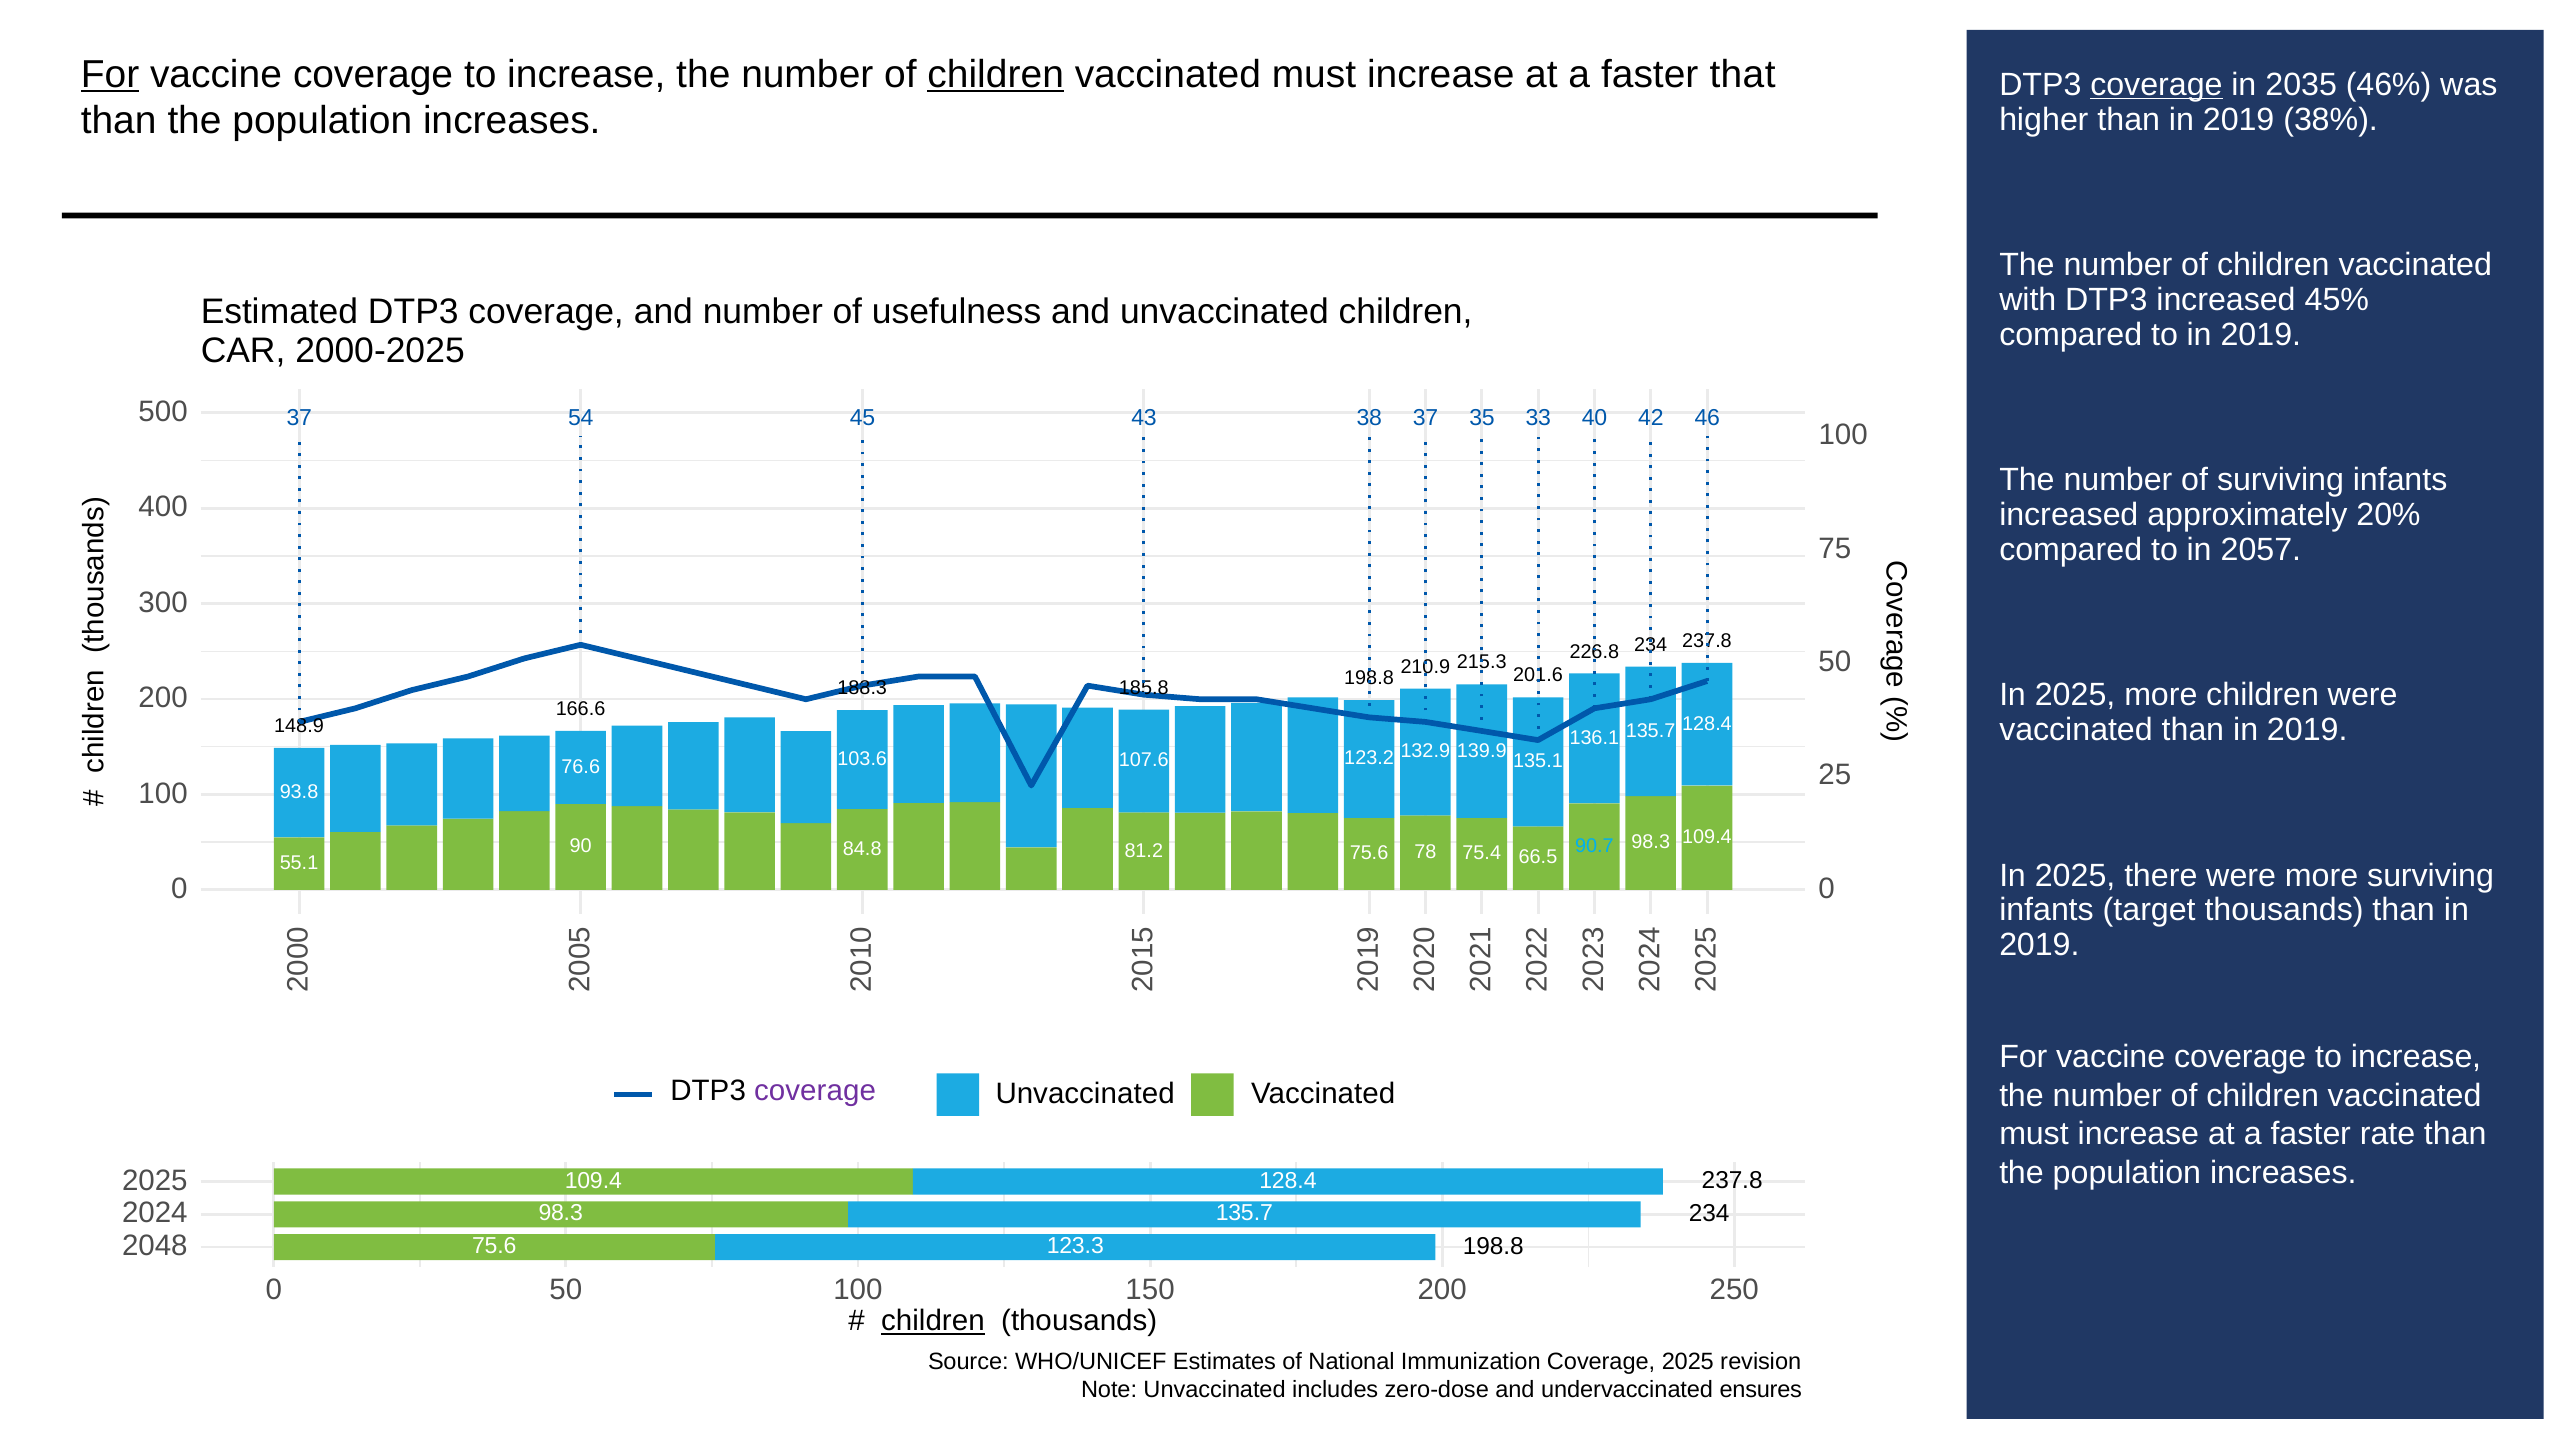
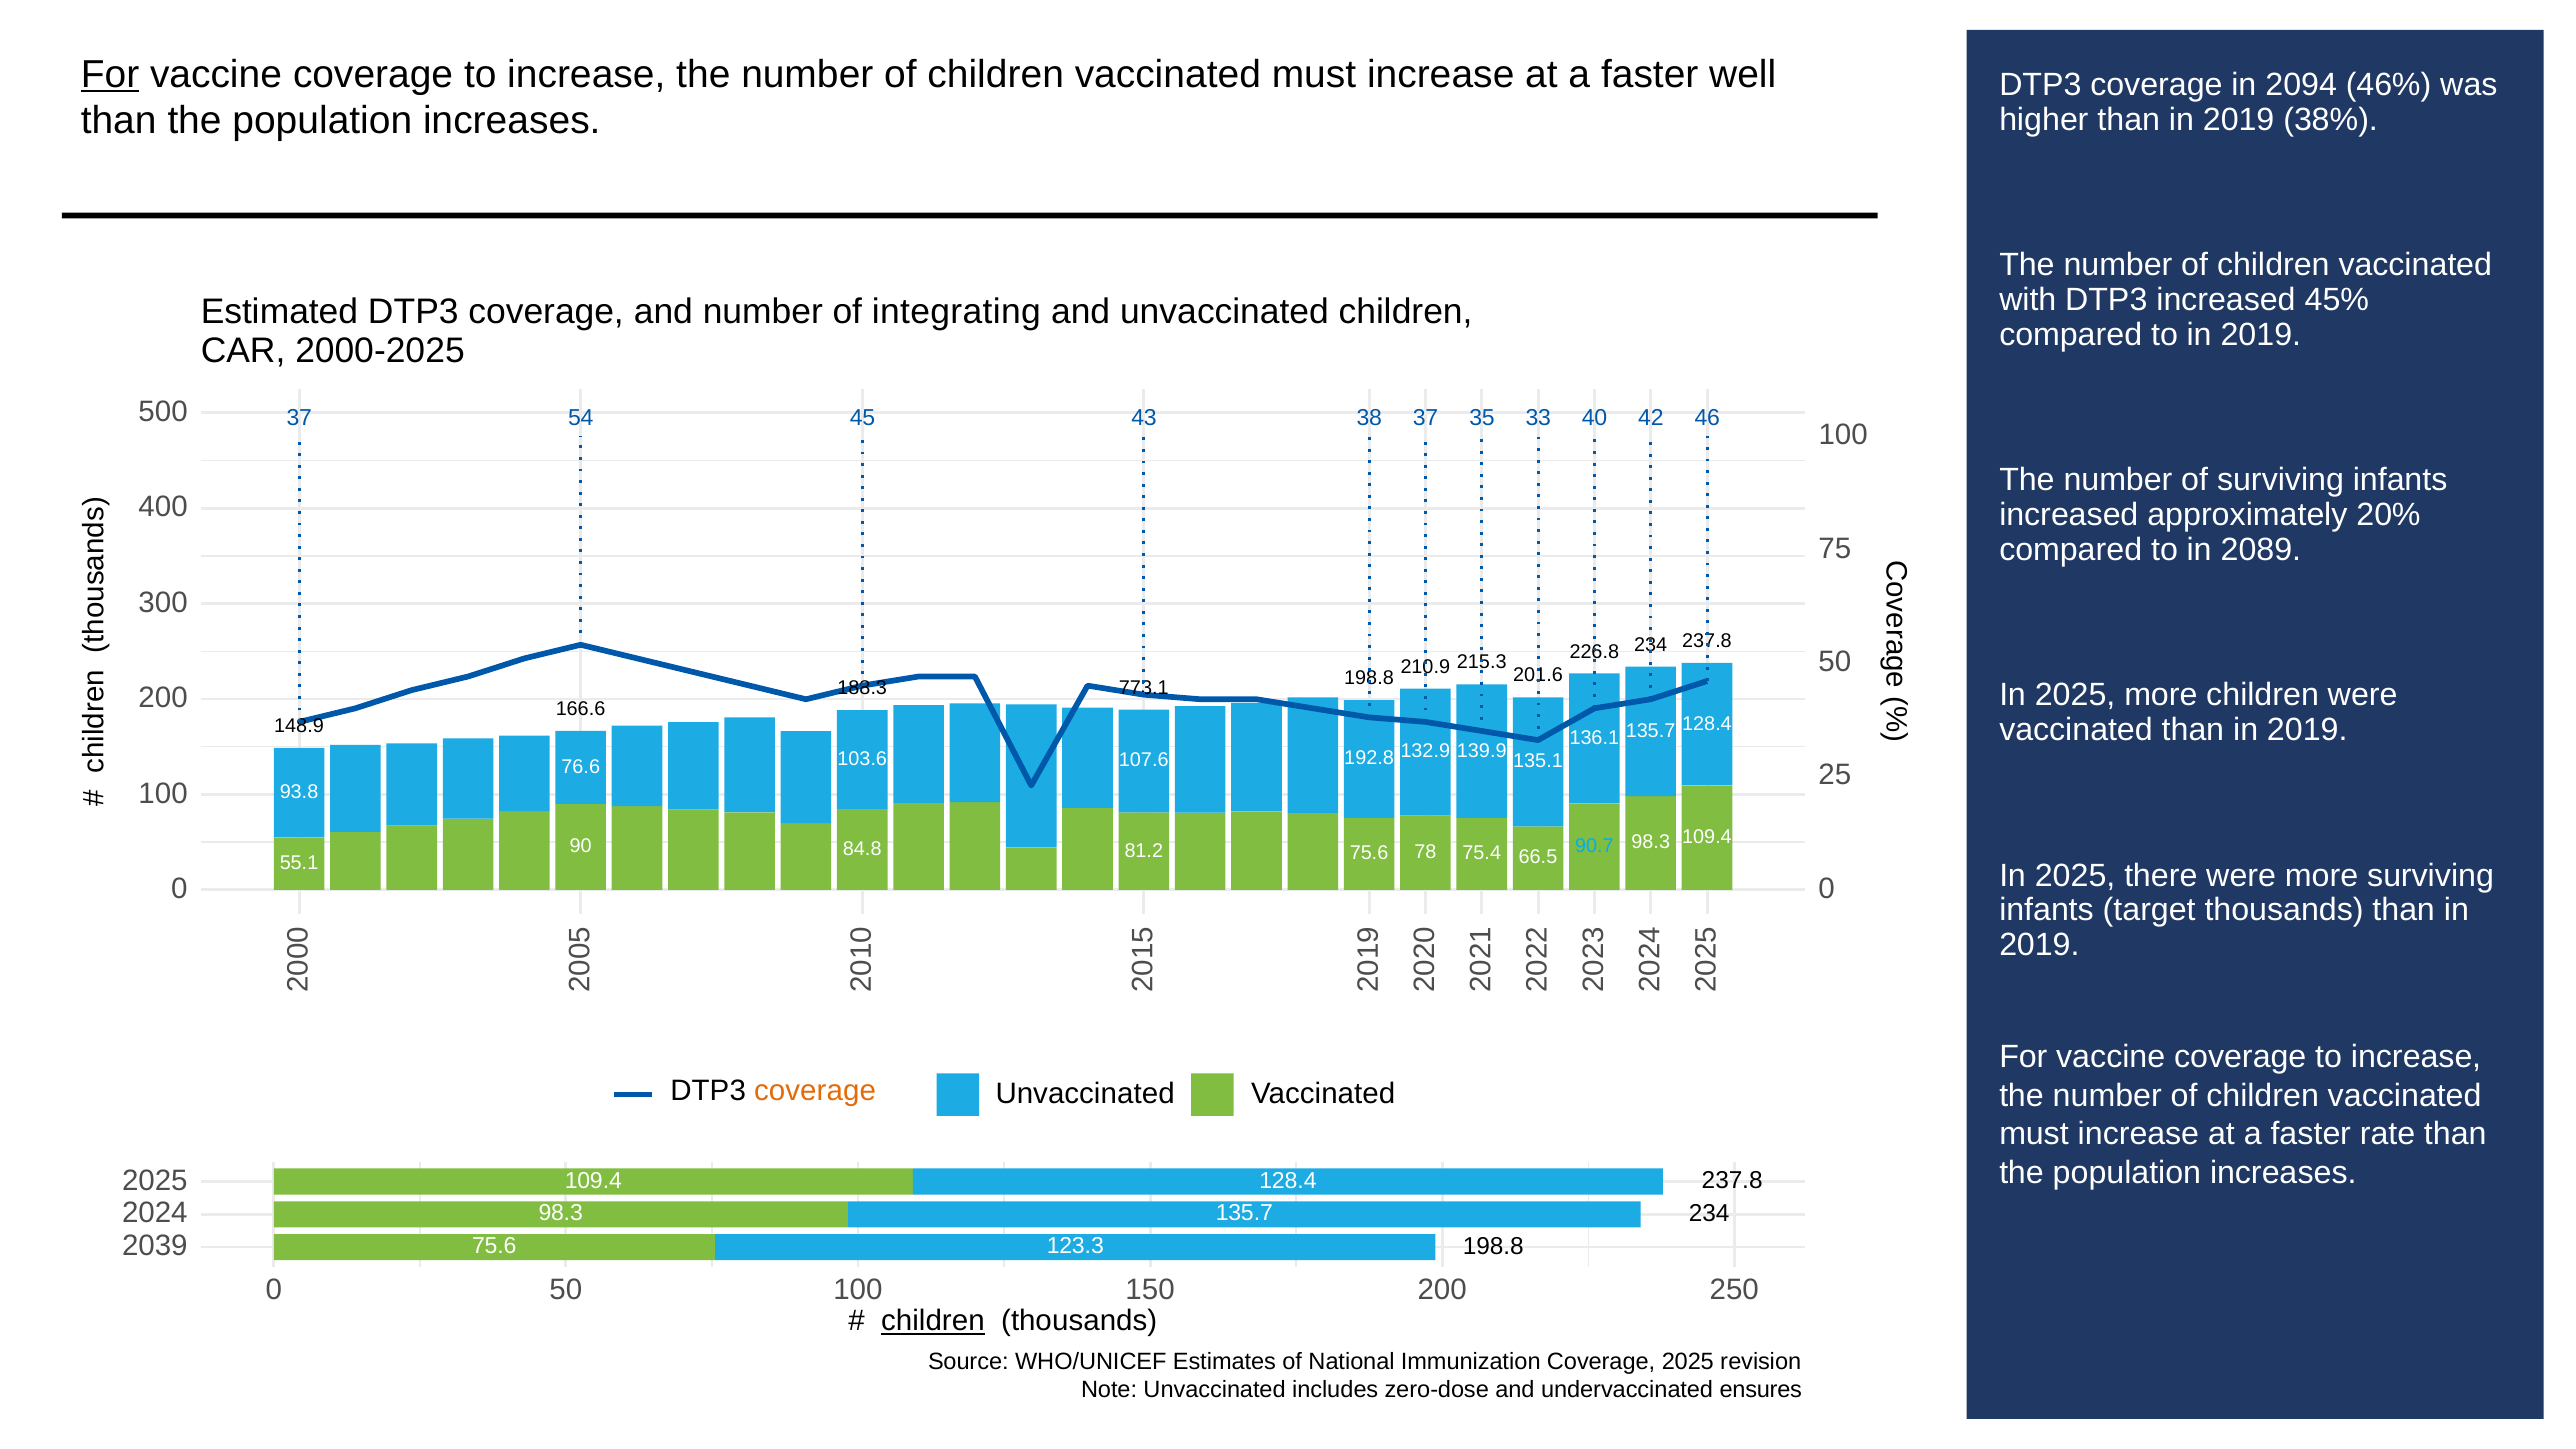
children at (996, 74) underline: present -> none
that: that -> well
coverage at (2156, 85) underline: present -> none
2035: 2035 -> 2094
usefulness: usefulness -> integrating
2057: 2057 -> 2089
185.8: 185.8 -> 773.1
123.2: 123.2 -> 192.8
coverage at (815, 1091) colour: purple -> orange
2048: 2048 -> 2039
